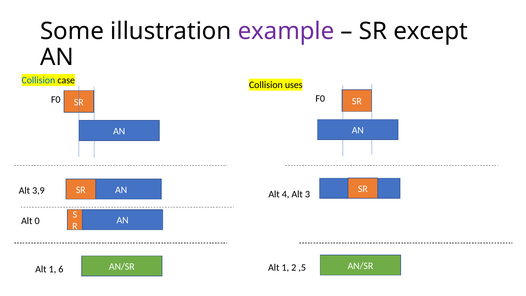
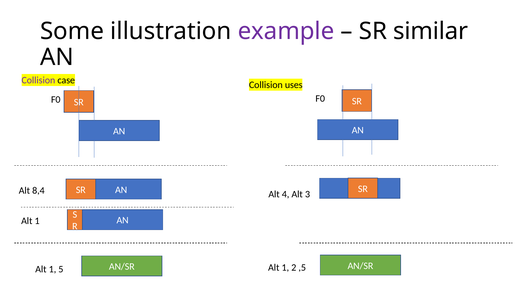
except: except -> similar
Collision at (38, 80) colour: blue -> purple
3,9: 3,9 -> 8,4
0 at (37, 221): 0 -> 1
6: 6 -> 5
